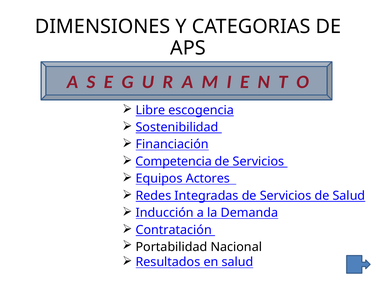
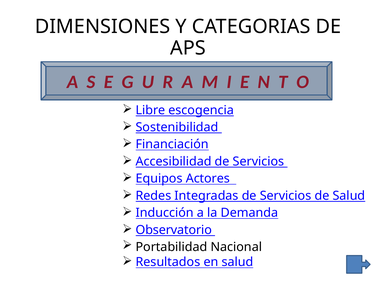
Competencia: Competencia -> Accesibilidad
Contratación: Contratación -> Observatorio
